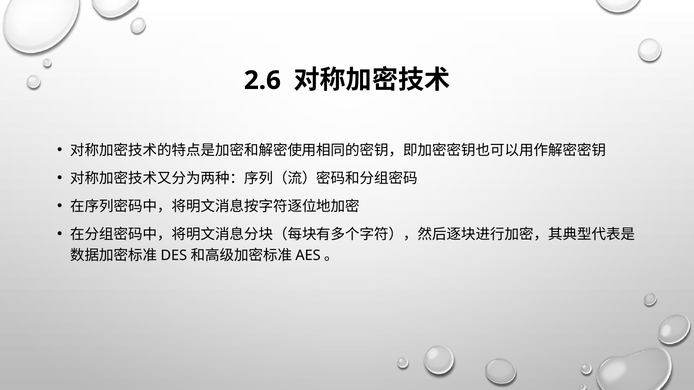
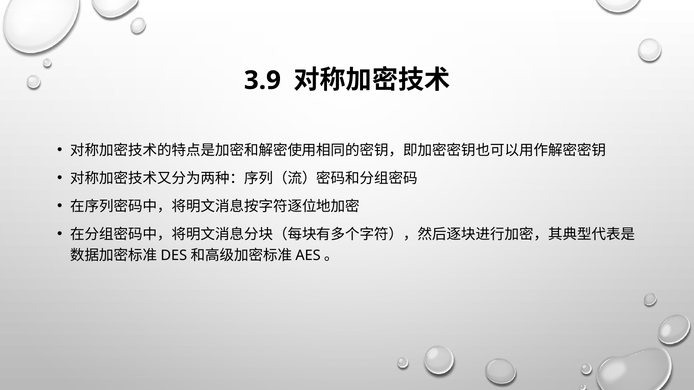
2.6: 2.6 -> 3.9
